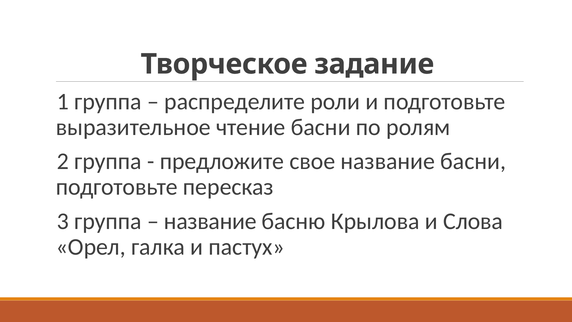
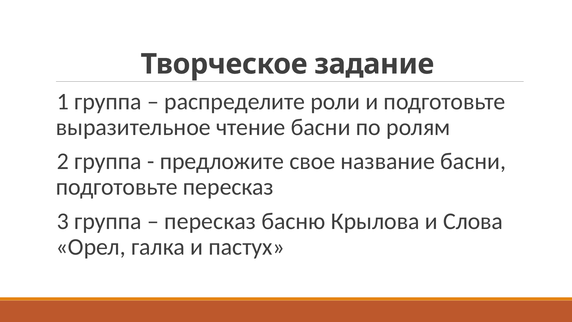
название at (210, 221): название -> пересказ
